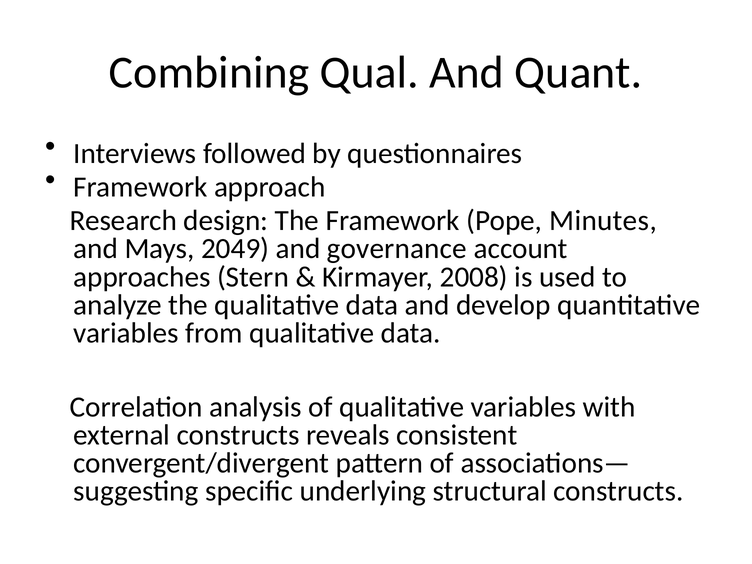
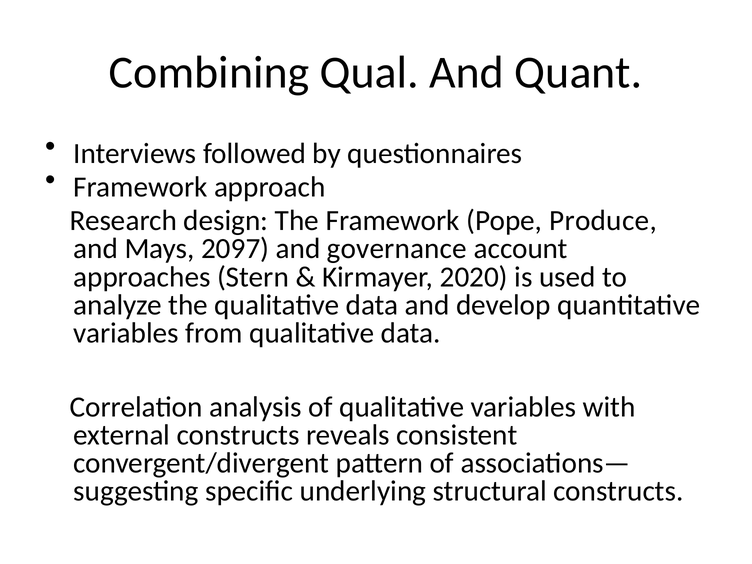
Minutes: Minutes -> Produce
2049: 2049 -> 2097
2008: 2008 -> 2020
